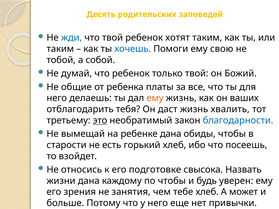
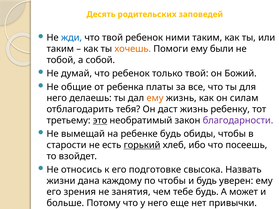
хотят: хотят -> ними
хочешь colour: blue -> orange
свою: свою -> были
ваших: ваших -> силам
хвалить: хвалить -> ребенку
благодарности colour: blue -> purple
ребенке дана: дана -> будь
горький underline: none -> present
тебе хлеб: хлеб -> будь
